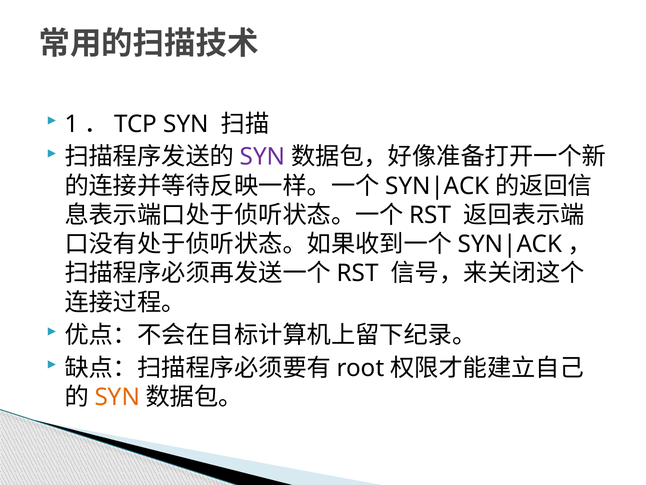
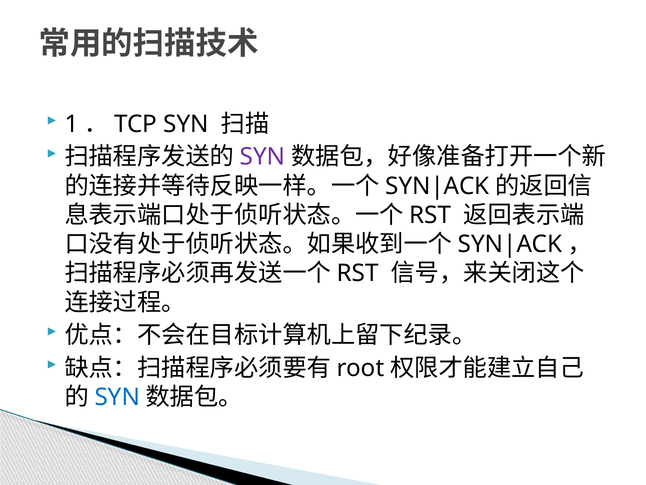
SYN at (117, 397) colour: orange -> blue
